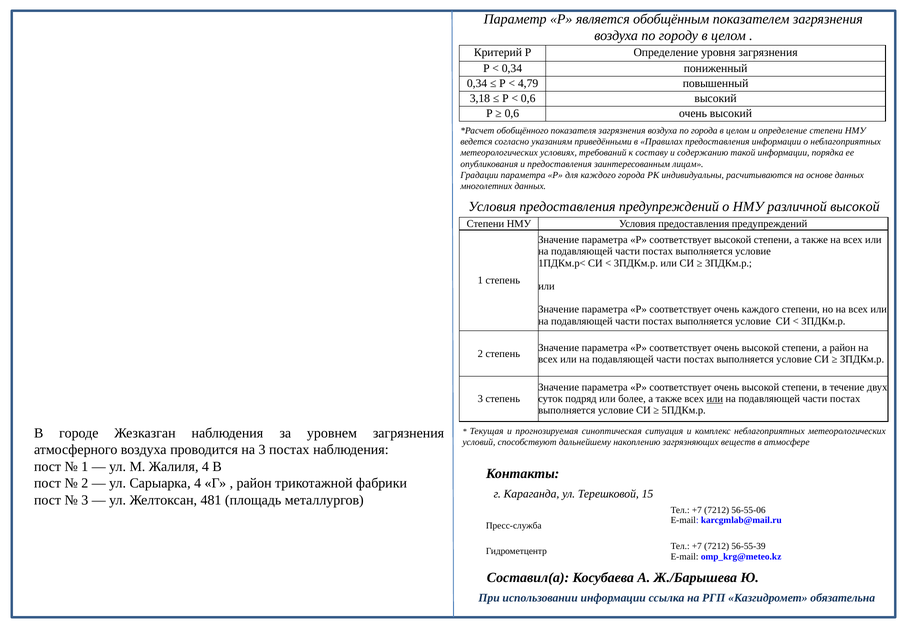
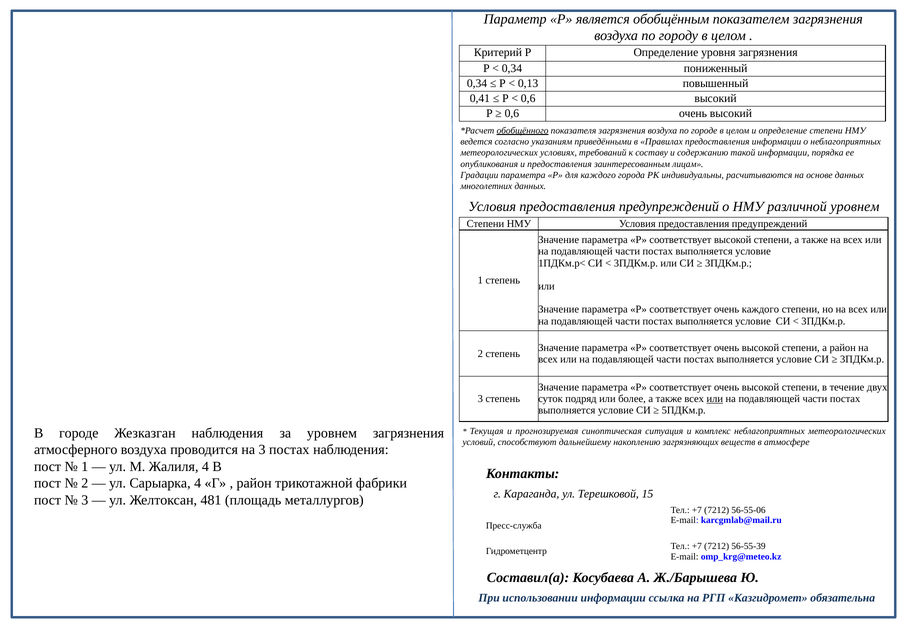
4,79: 4,79 -> 0,13
3,18: 3,18 -> 0,41
обобщённого underline: none -> present
по города: города -> городе
различной высокой: высокой -> уровнем
